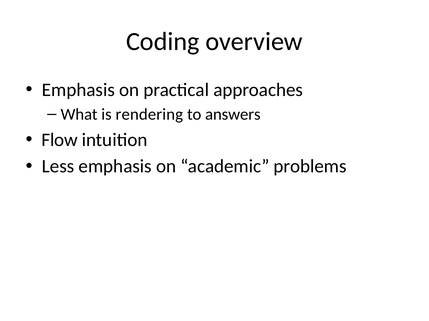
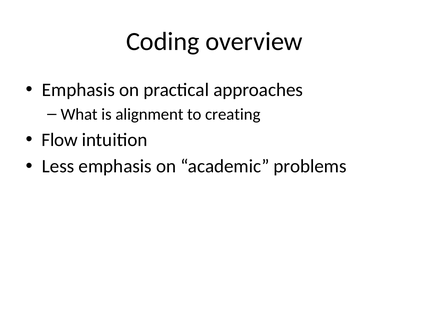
rendering: rendering -> alignment
answers: answers -> creating
